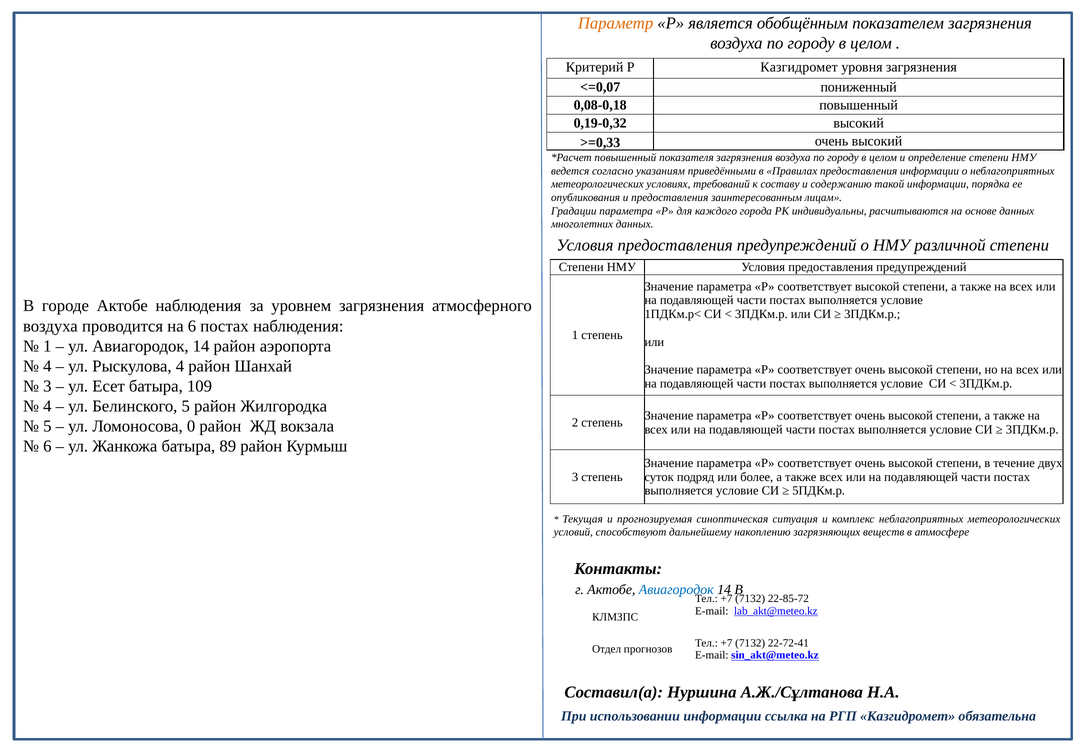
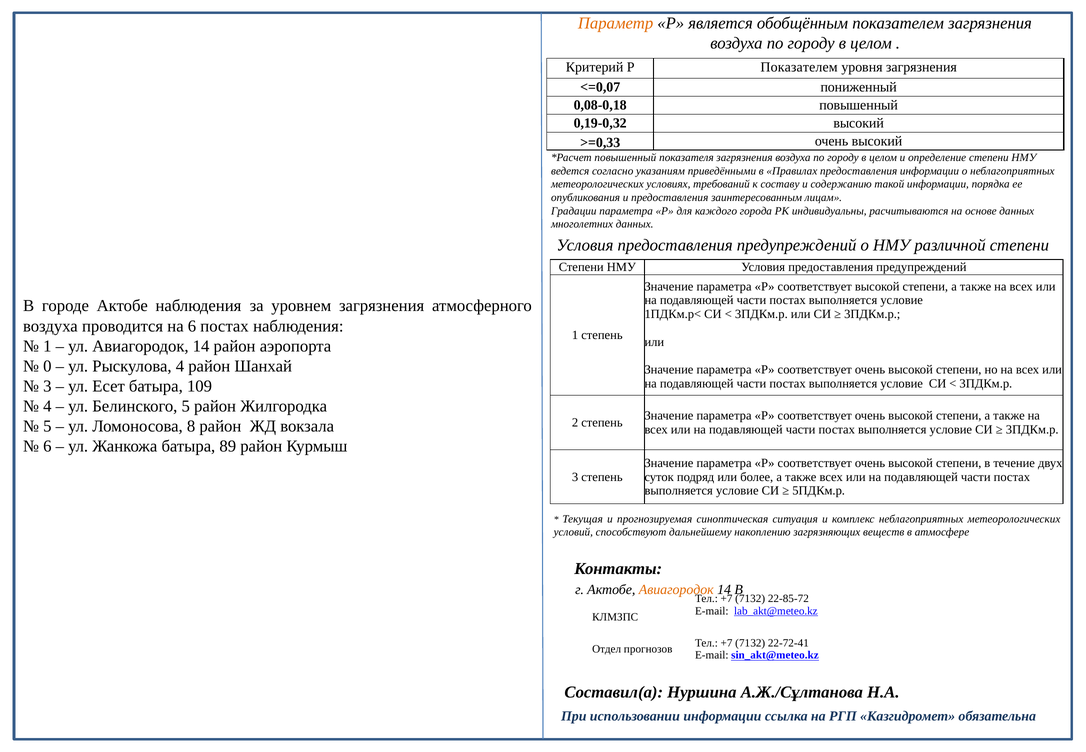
Р Казгидромет: Казгидромет -> Показателем
4 at (47, 366): 4 -> 0
0: 0 -> 8
Авиагородок at (676, 590) colour: blue -> orange
